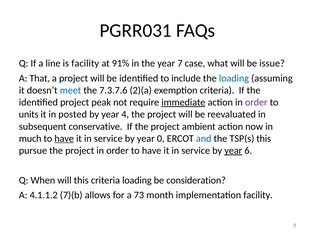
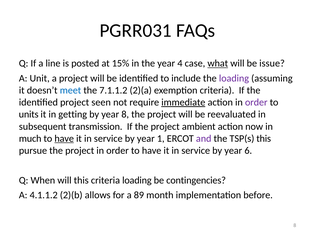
is facility: facility -> posted
91%: 91% -> 15%
7: 7 -> 4
what underline: none -> present
That: That -> Unit
loading at (234, 78) colour: blue -> purple
7.3.7.6: 7.3.7.6 -> 7.1.1.2
peak: peak -> seen
posted: posted -> getting
year 4: 4 -> 8
conservative: conservative -> transmission
0: 0 -> 1
and colour: blue -> purple
year at (233, 151) underline: present -> none
consideration: consideration -> contingencies
7)(b: 7)(b -> 2)(b
73: 73 -> 89
implementation facility: facility -> before
